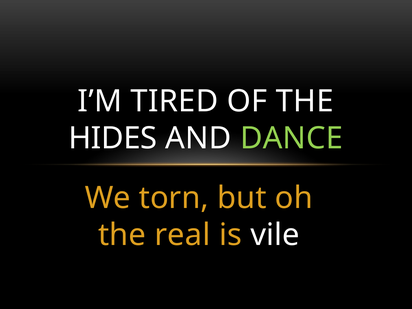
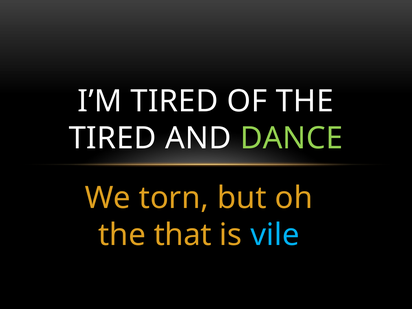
HIDES at (113, 138): HIDES -> TIRED
real: real -> that
vile colour: white -> light blue
